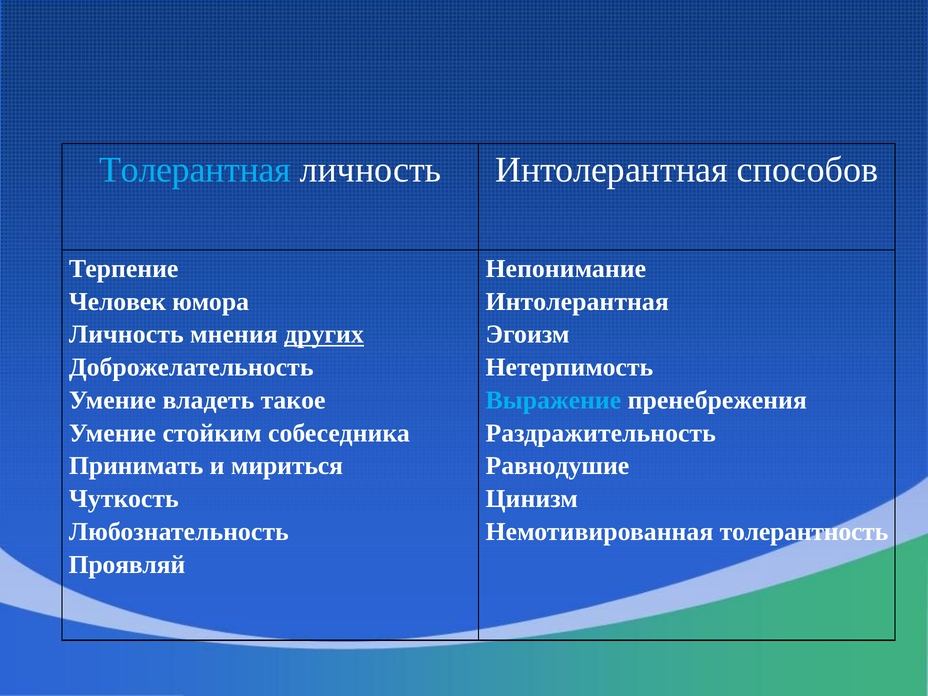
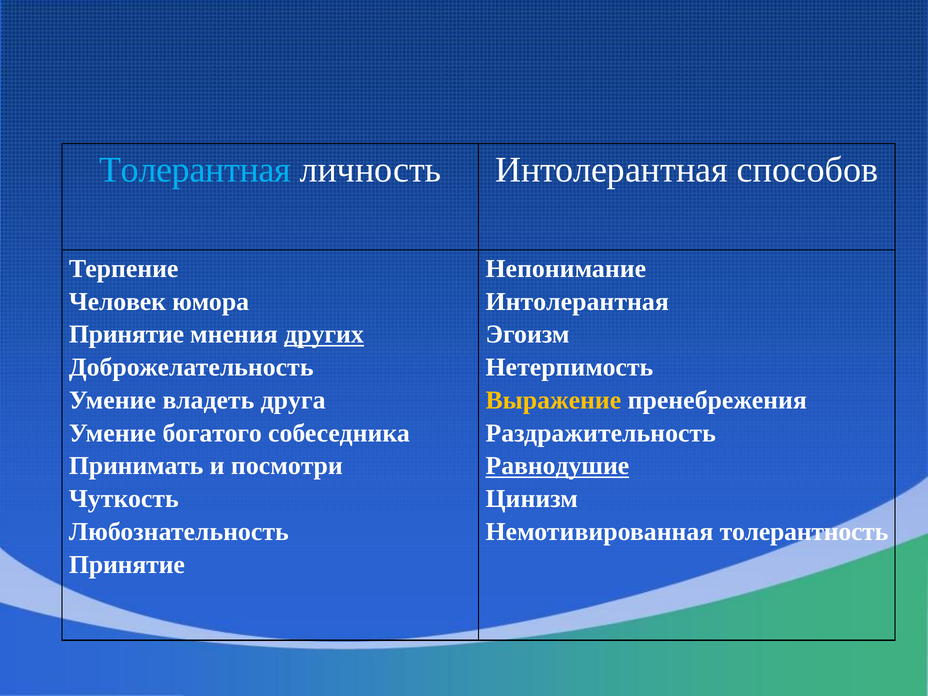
Личность at (126, 334): Личность -> Принятие
такое: такое -> друга
Выражение colour: light blue -> yellow
стойким: стойким -> богатого
мириться: мириться -> посмотри
Равнодушие underline: none -> present
Проявляй at (127, 565): Проявляй -> Принятие
